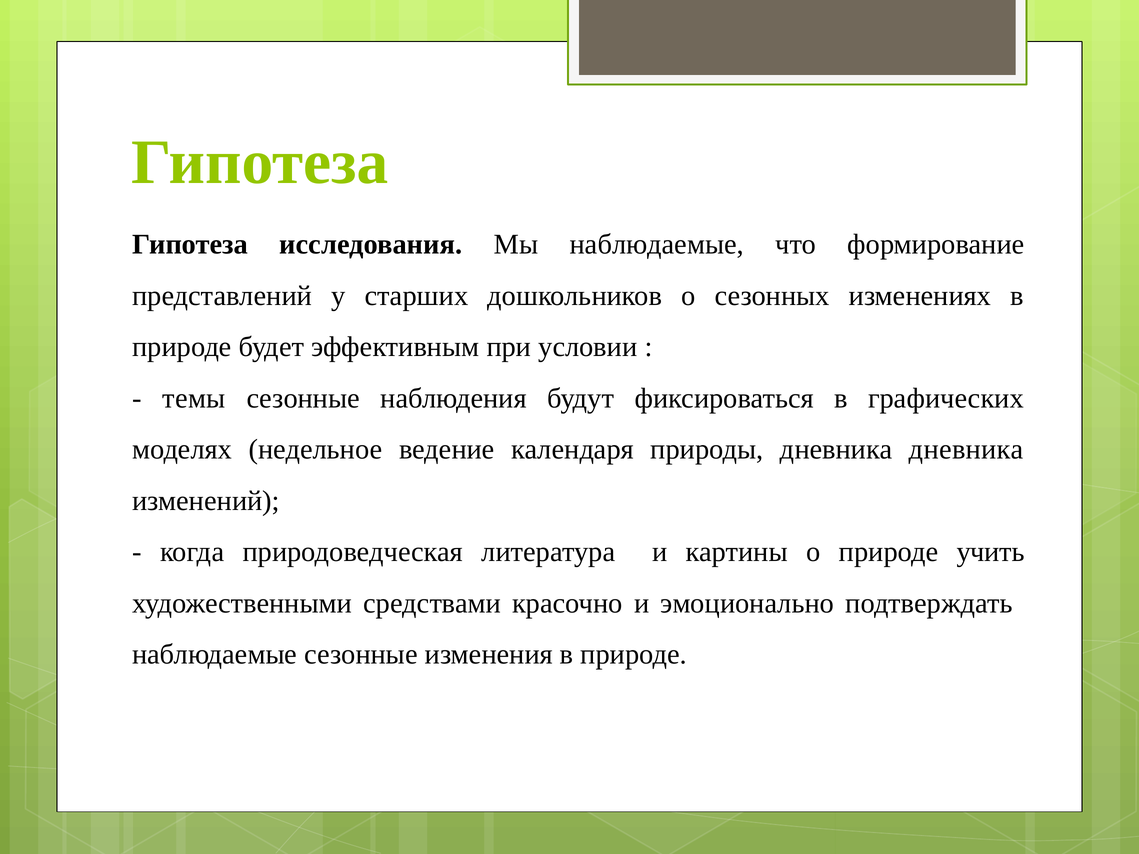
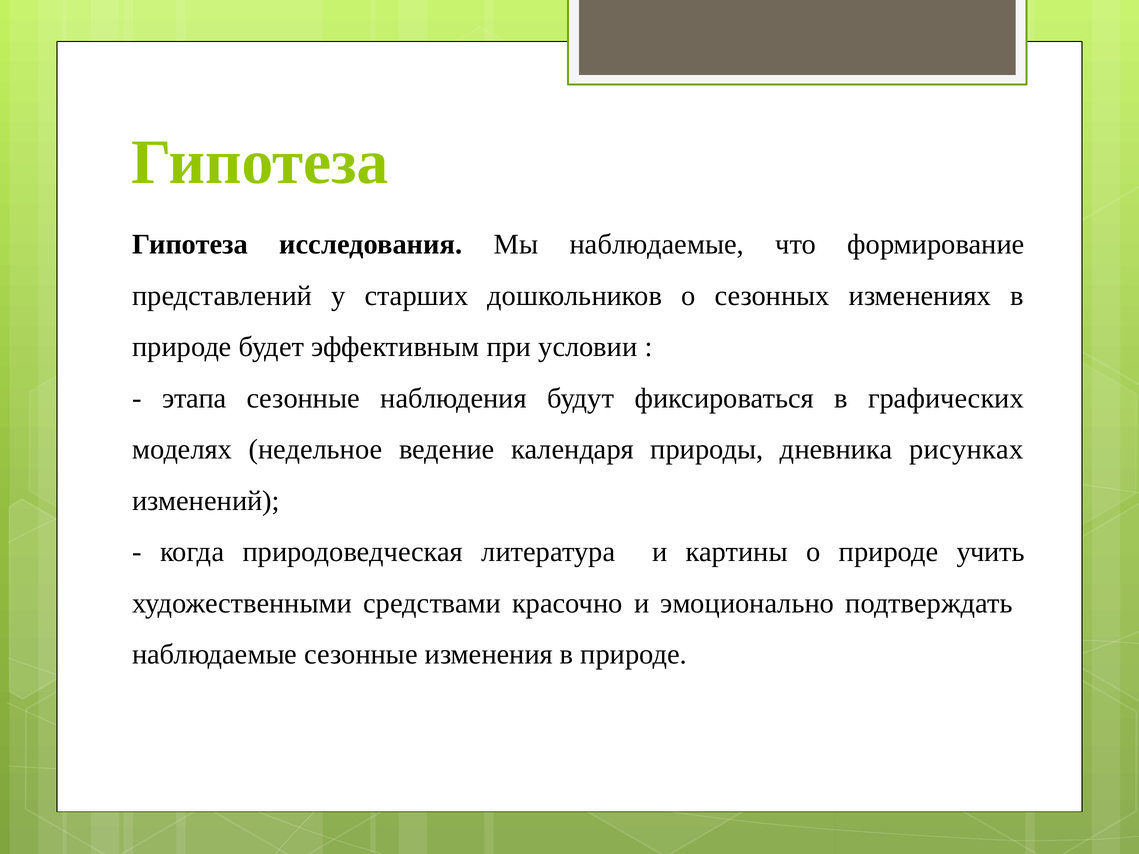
темы: темы -> этапа
дневника дневника: дневника -> рисунках
